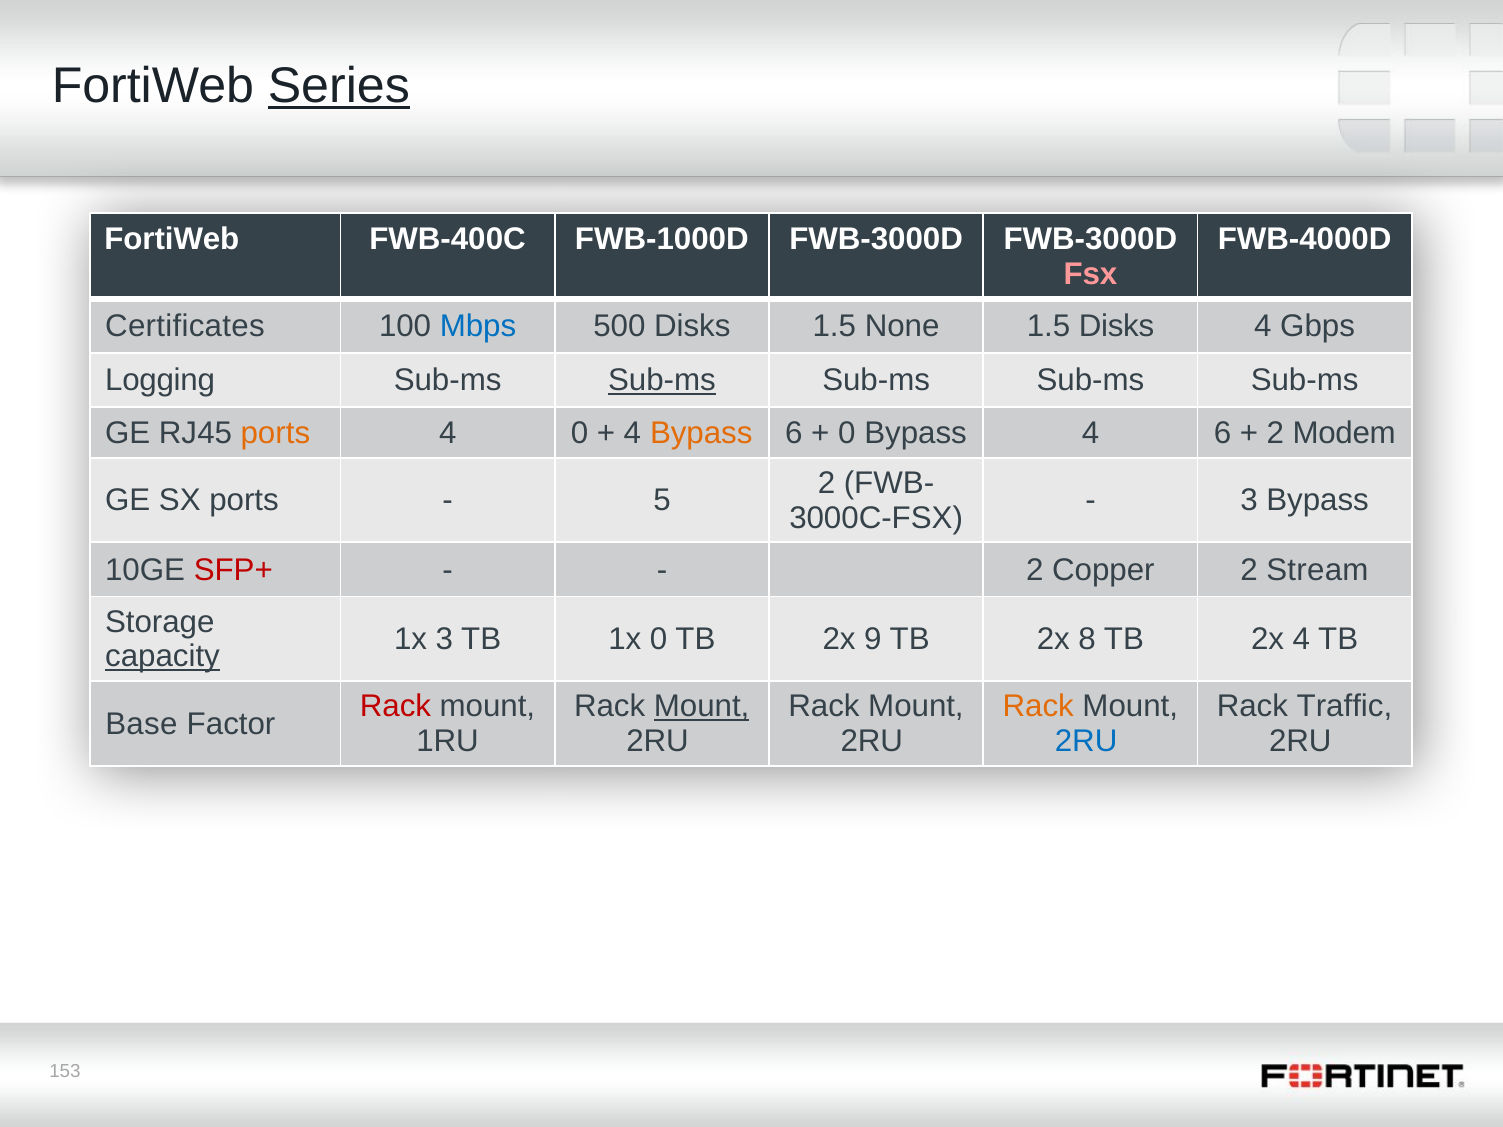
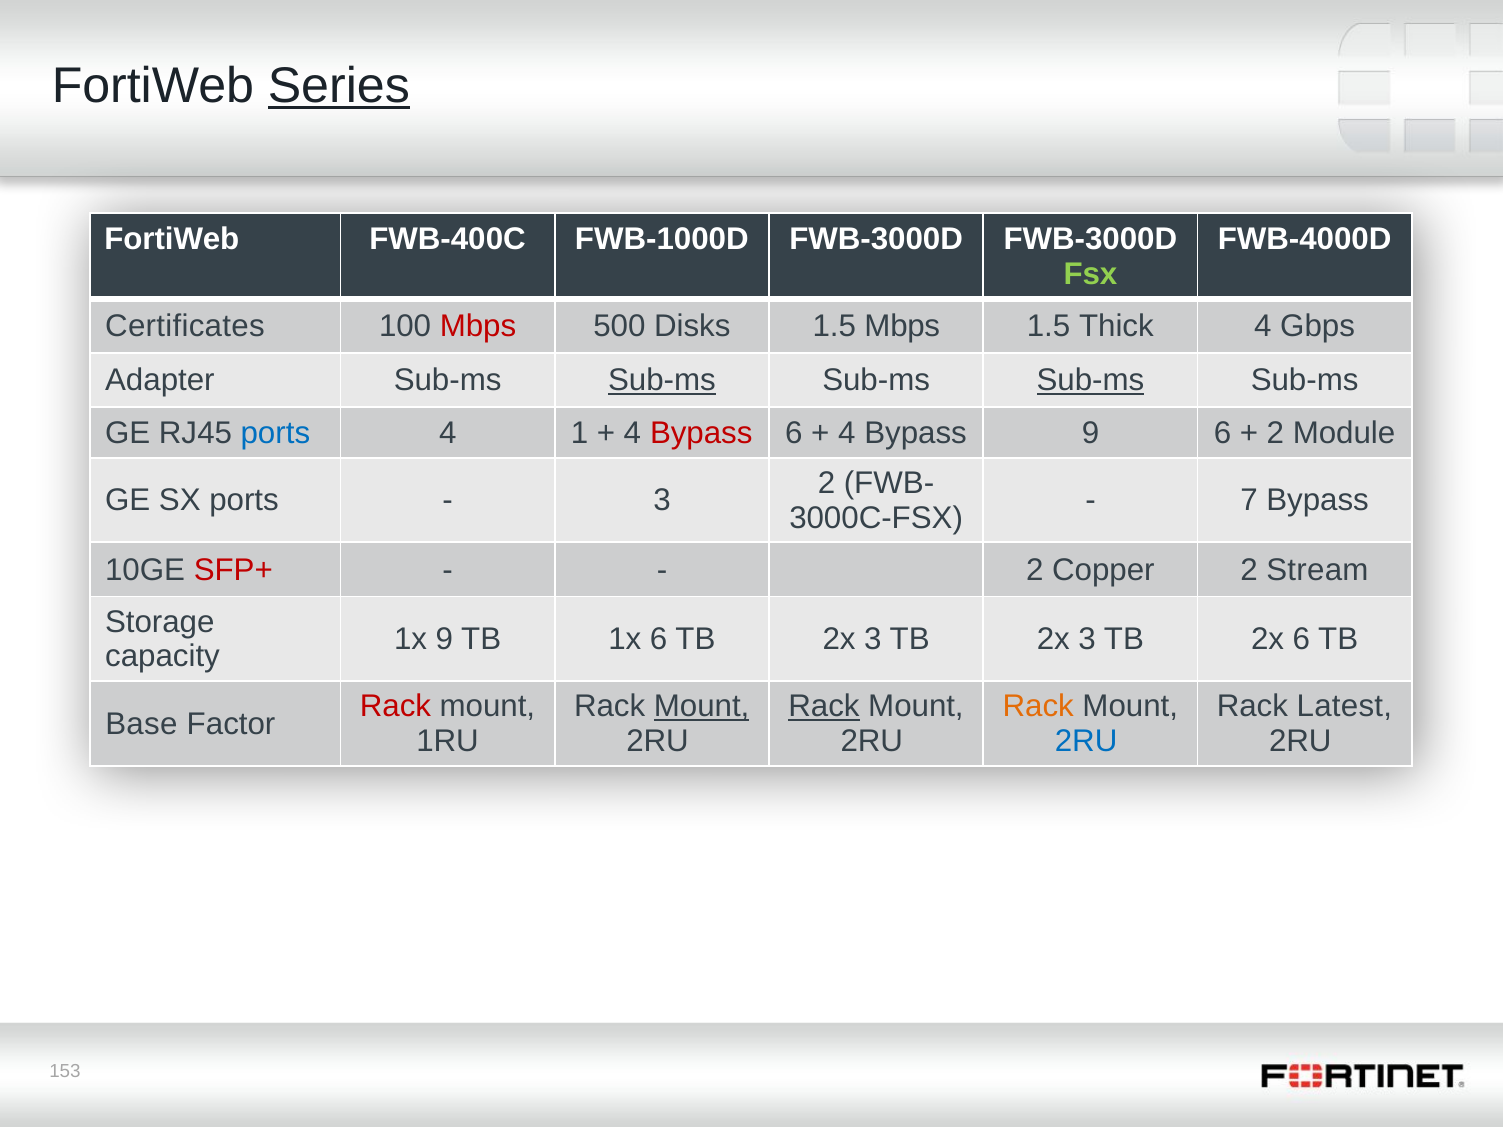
Fsx colour: pink -> light green
Mbps at (478, 326) colour: blue -> red
1.5 None: None -> Mbps
1.5 Disks: Disks -> Thick
Logging: Logging -> Adapter
Sub-ms at (1090, 381) underline: none -> present
ports at (275, 433) colour: orange -> blue
4 0: 0 -> 1
Bypass at (701, 433) colour: orange -> red
0 at (847, 433): 0 -> 4
Bypass 4: 4 -> 9
Modem: Modem -> Module
5 at (662, 501): 5 -> 3
3 at (1249, 501): 3 -> 7
1x 3: 3 -> 9
1x 0: 0 -> 6
9 at (873, 639): 9 -> 3
8 at (1087, 639): 8 -> 3
2x 4: 4 -> 6
capacity underline: present -> none
Rack at (824, 707) underline: none -> present
Traffic: Traffic -> Latest
